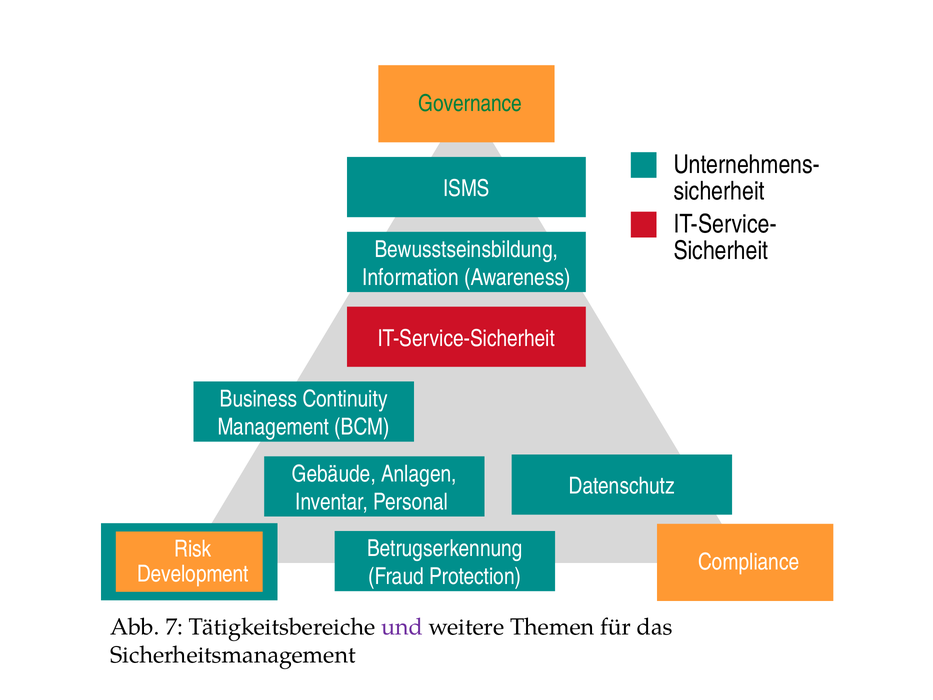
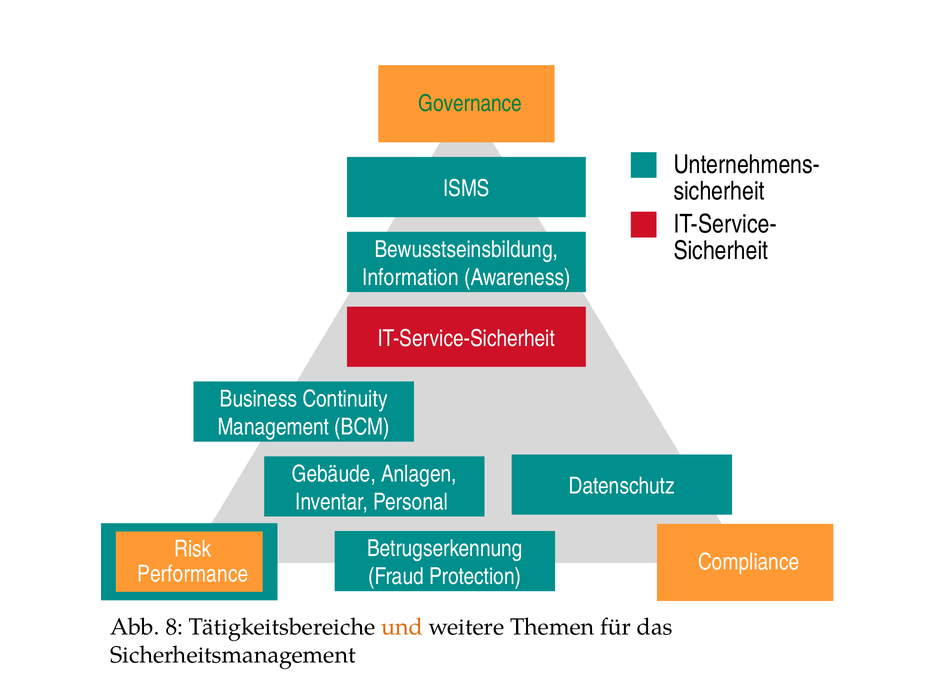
Development: Development -> Performance
7: 7 -> 8
und colour: purple -> orange
